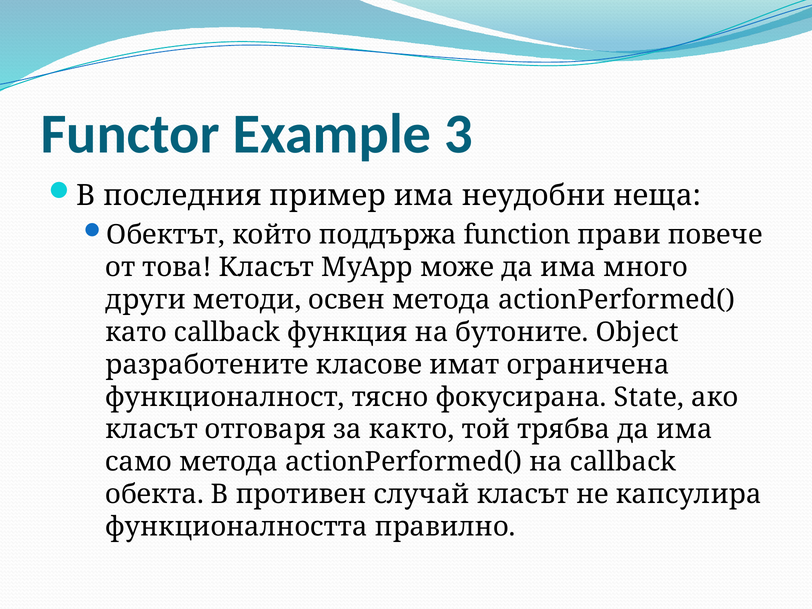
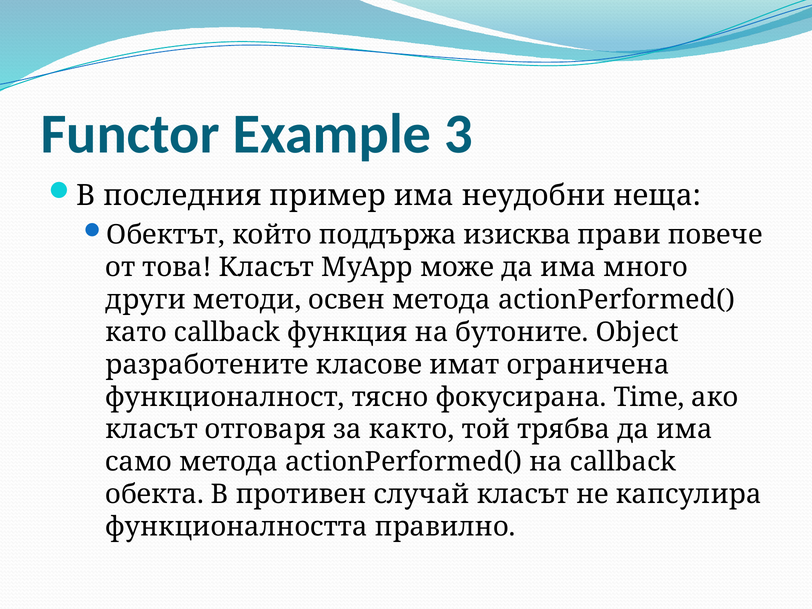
function: function -> изисква
State: State -> Time
